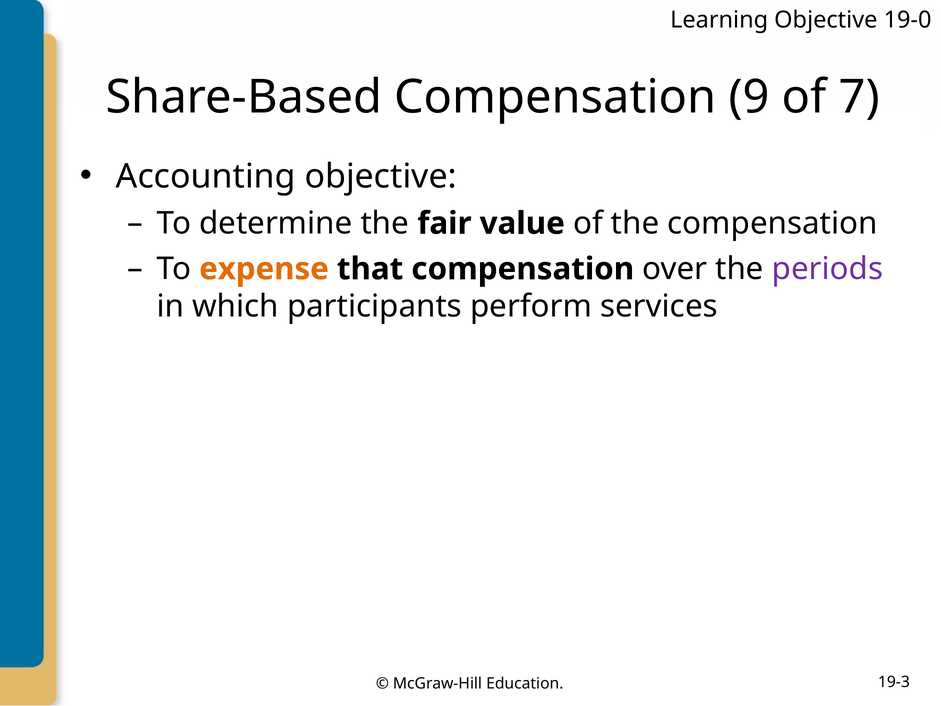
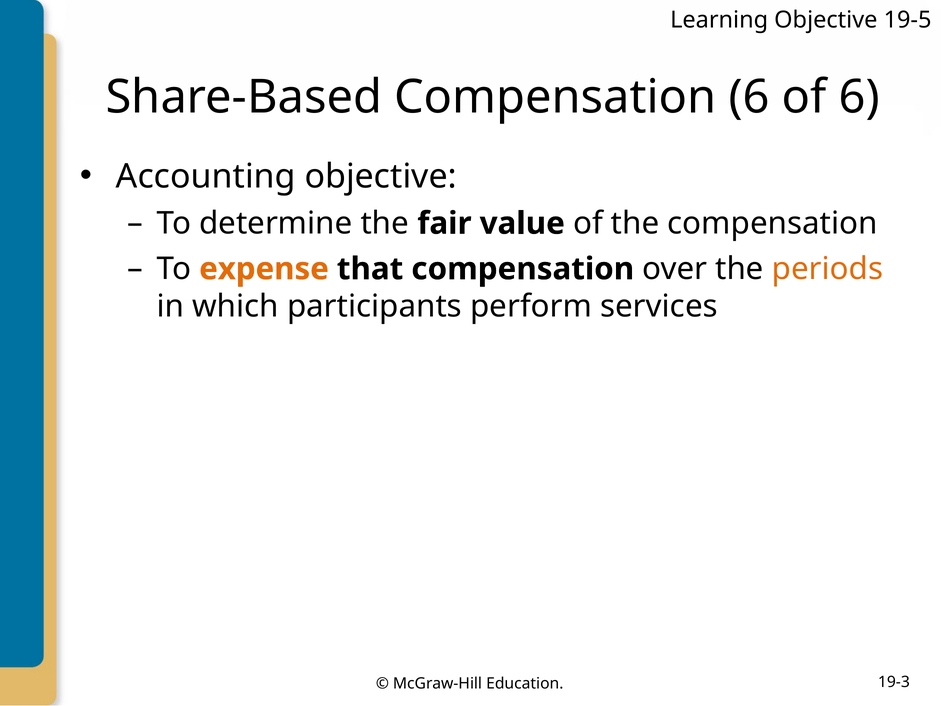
19-0: 19-0 -> 19-5
Compensation 9: 9 -> 6
of 7: 7 -> 6
periods colour: purple -> orange
